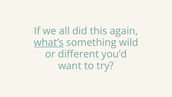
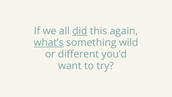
did underline: none -> present
